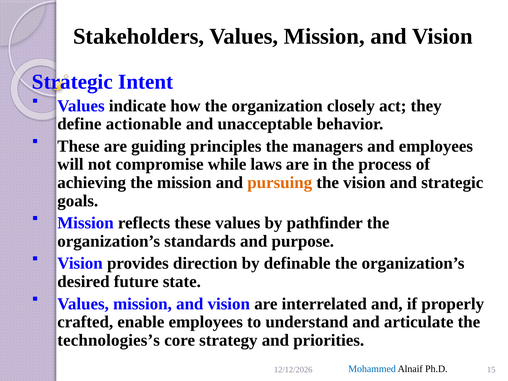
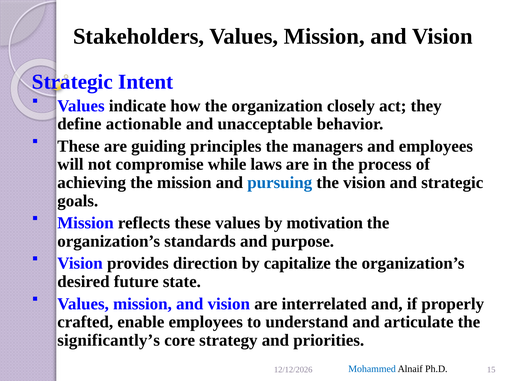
pursuing colour: orange -> blue
pathfinder: pathfinder -> motivation
definable: definable -> capitalize
technologies’s: technologies’s -> significantly’s
